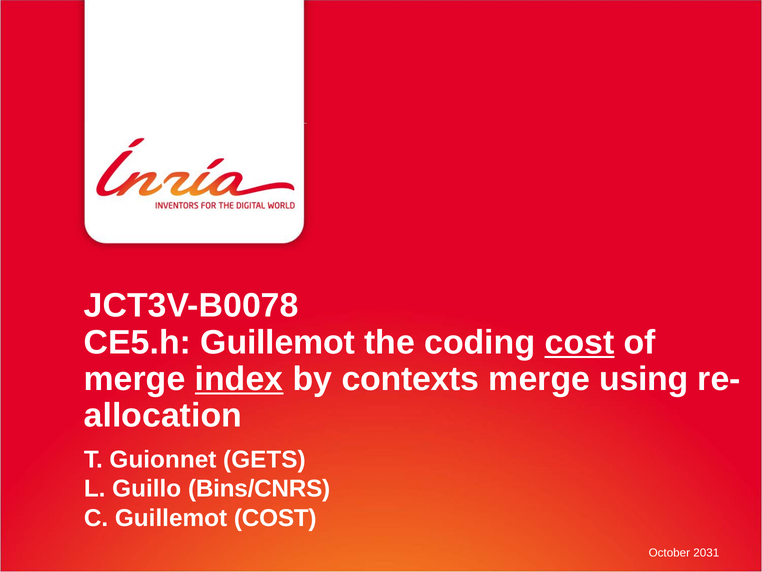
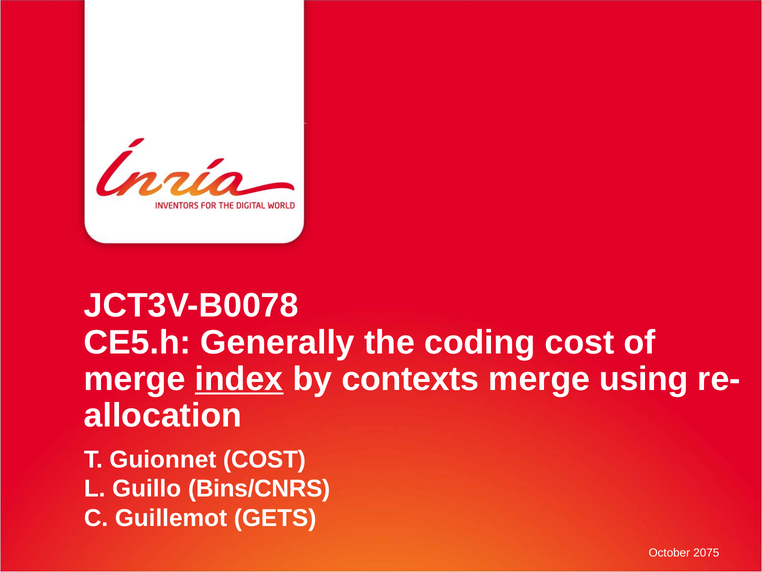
CE5.h Guillemot: Guillemot -> Generally
cost at (580, 342) underline: present -> none
Guionnet GETS: GETS -> COST
Guillemot COST: COST -> GETS
2031: 2031 -> 2075
